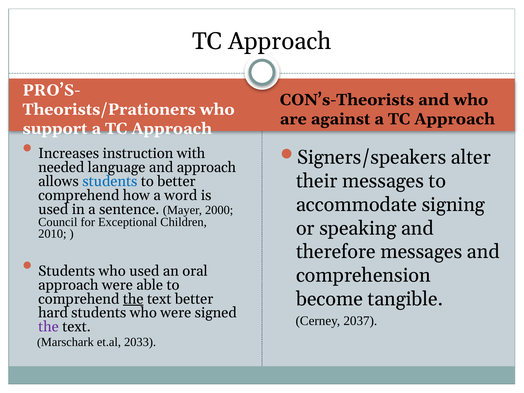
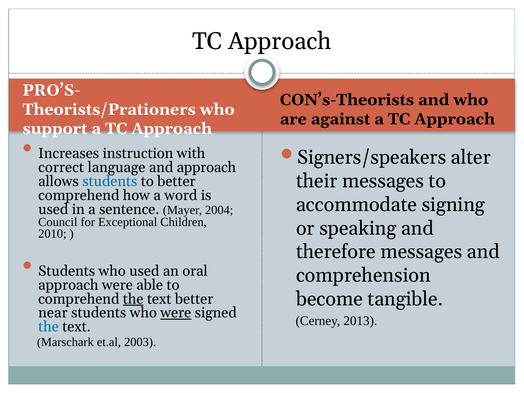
needed: needed -> correct
2000: 2000 -> 2004
hard: hard -> near
were at (176, 313) underline: none -> present
2037: 2037 -> 2013
the at (49, 327) colour: purple -> blue
2033: 2033 -> 2003
